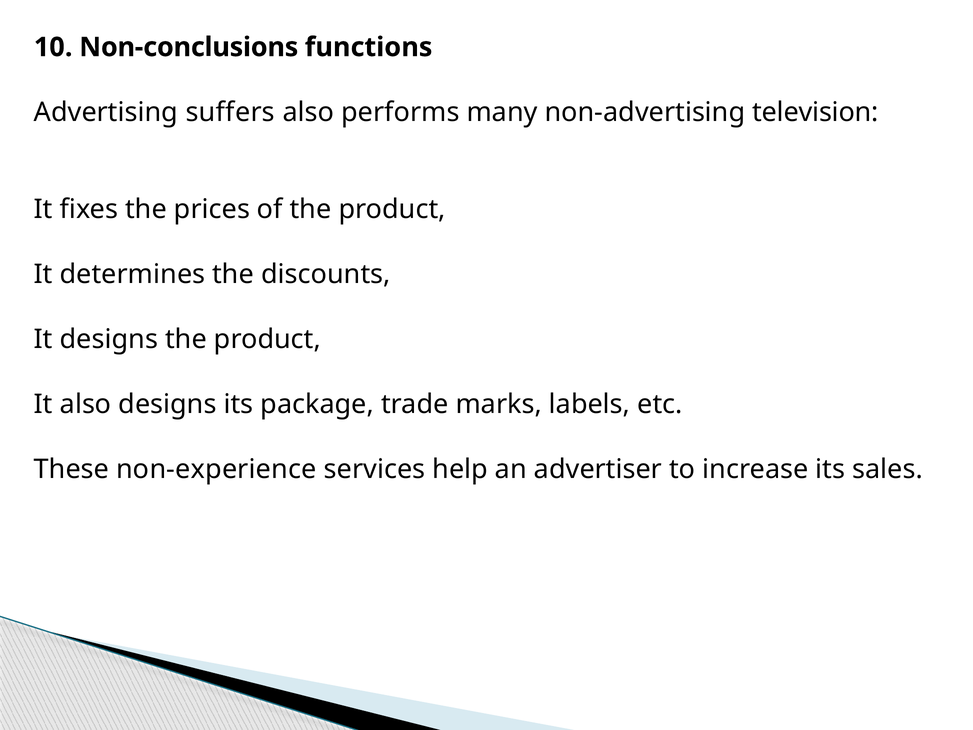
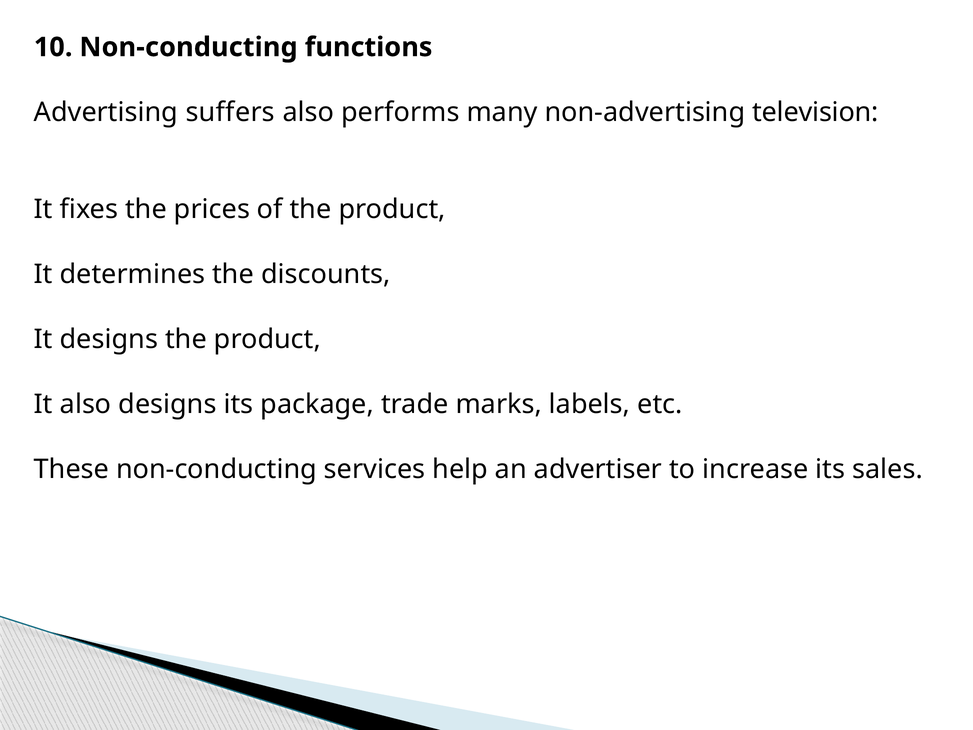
10 Non-conclusions: Non-conclusions -> Non-conducting
These non-experience: non-experience -> non-conducting
